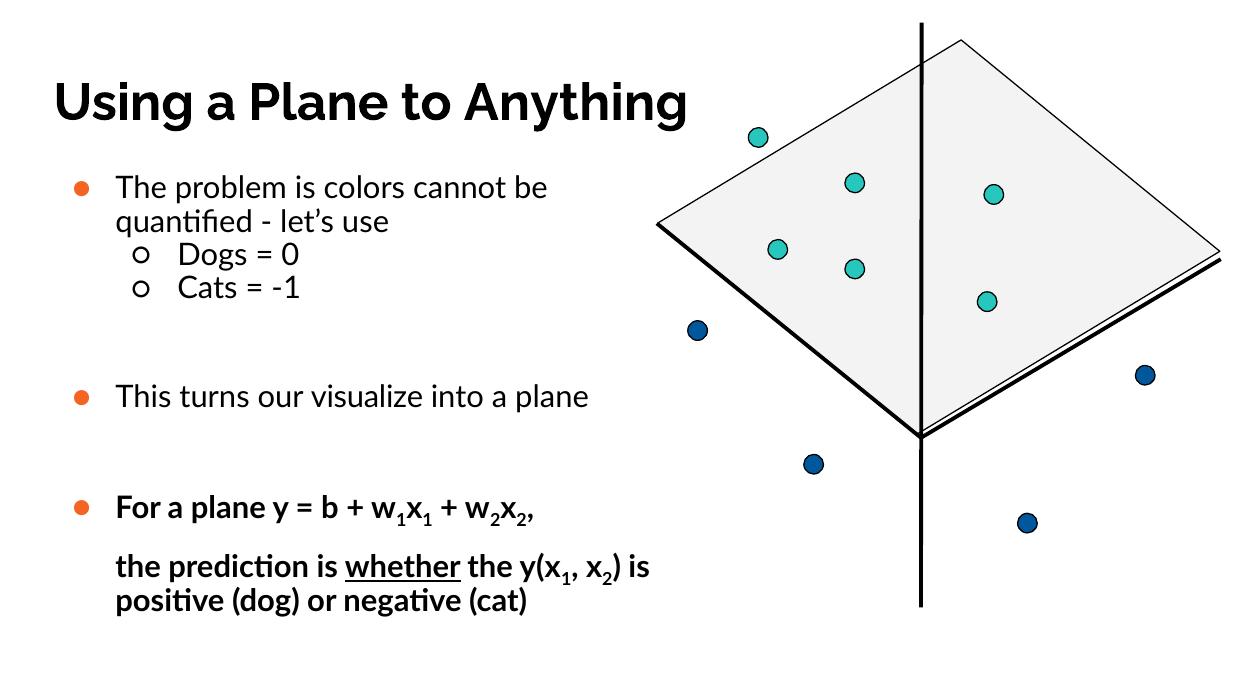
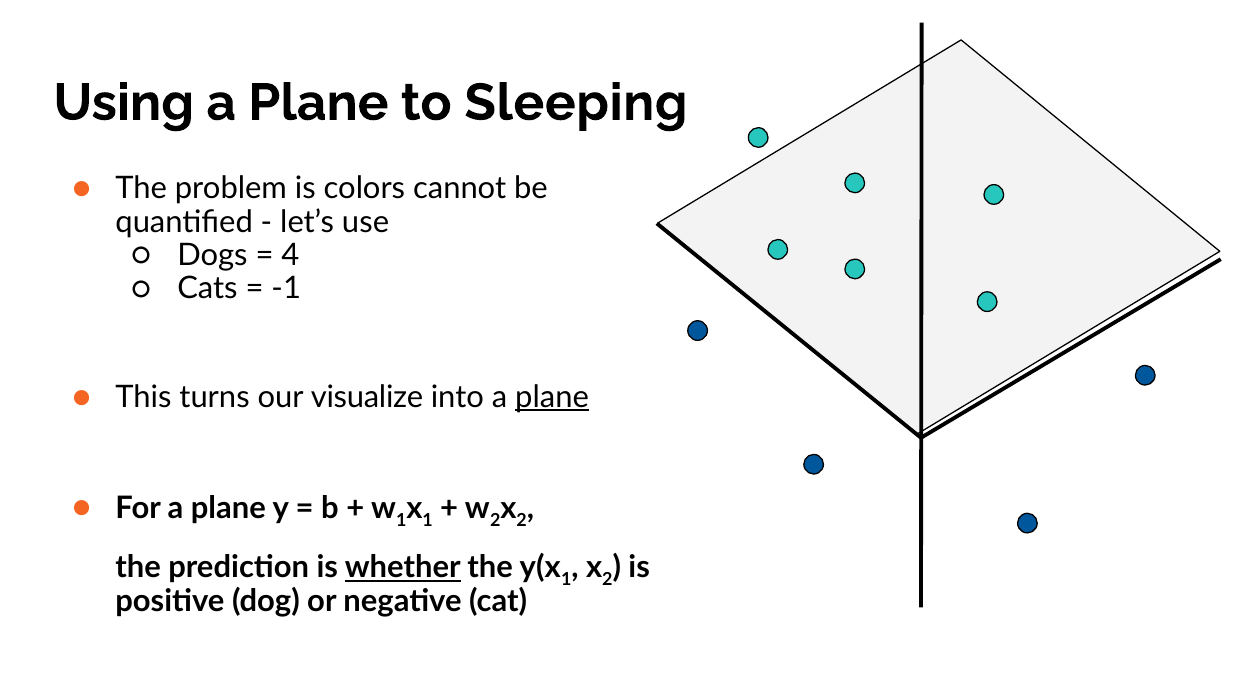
Anything: Anything -> Sleeping
0: 0 -> 4
plane at (552, 397) underline: none -> present
